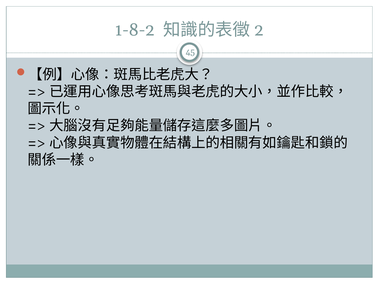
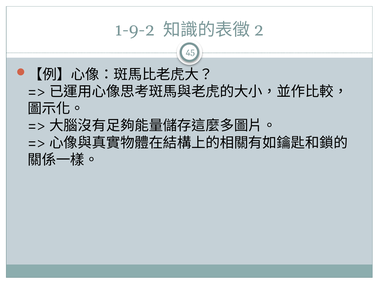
1-8-2: 1-8-2 -> 1-9-2
